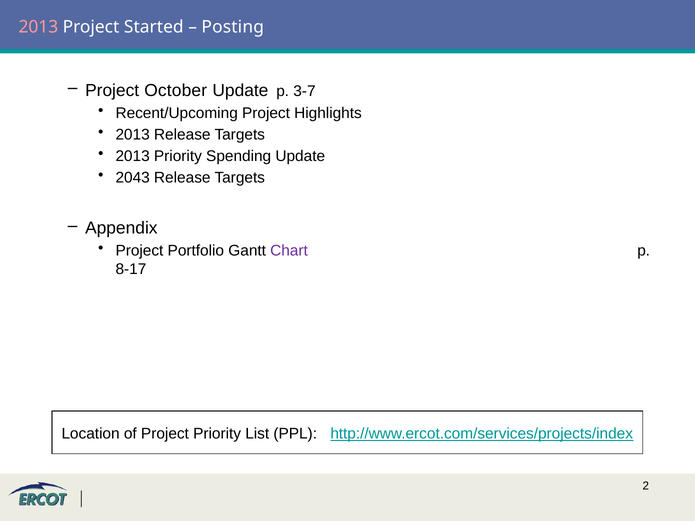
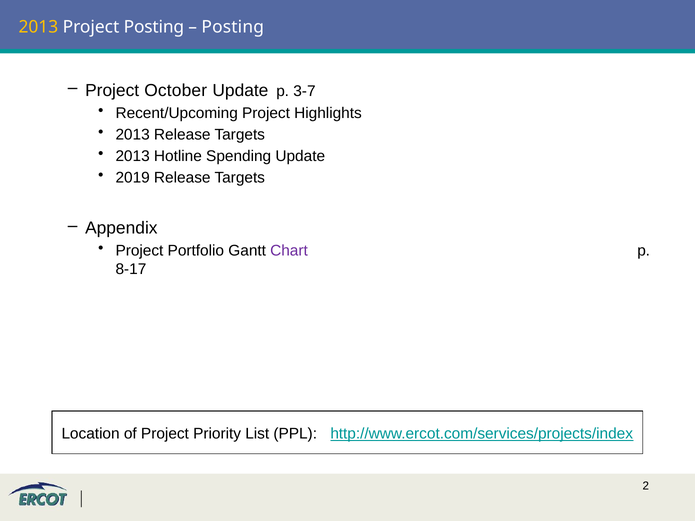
2013 at (38, 27) colour: pink -> yellow
Project Started: Started -> Posting
2013 Priority: Priority -> Hotline
2043: 2043 -> 2019
